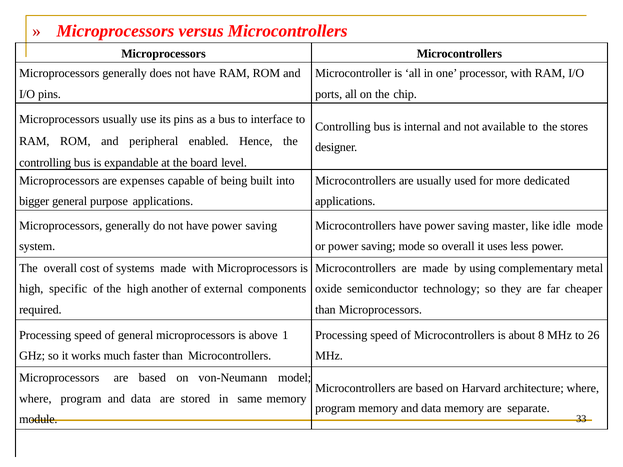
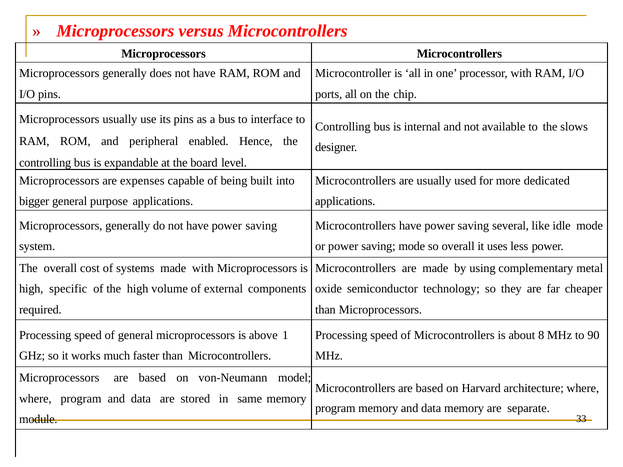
stores: stores -> slows
master: master -> several
another: another -> volume
26: 26 -> 90
